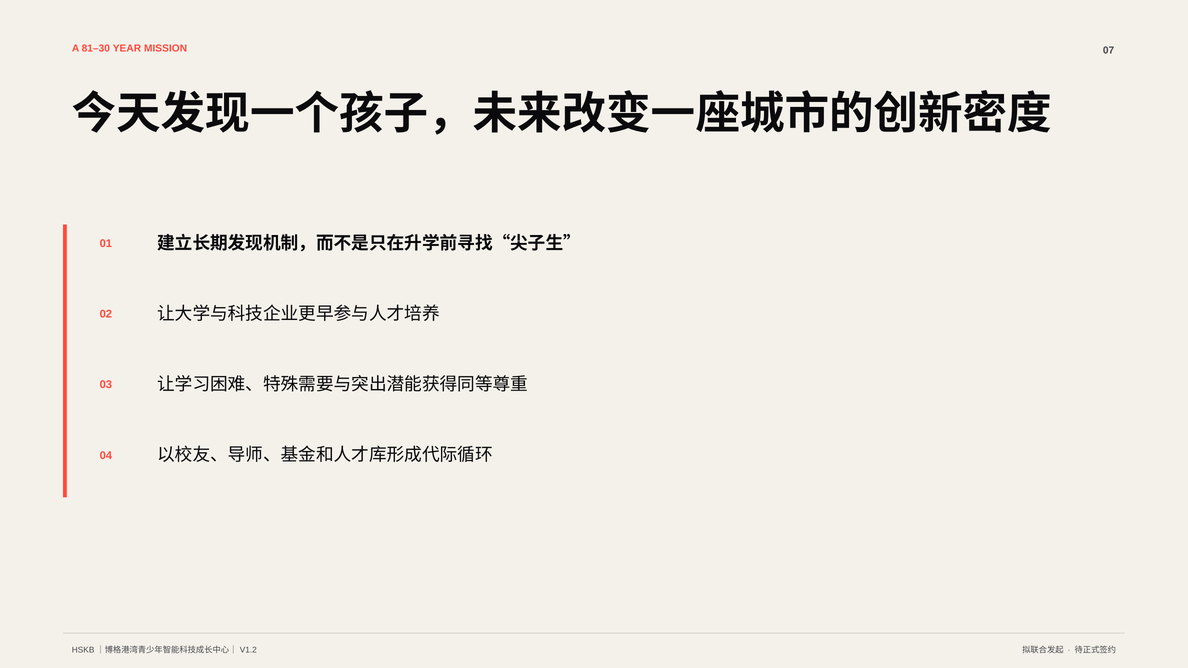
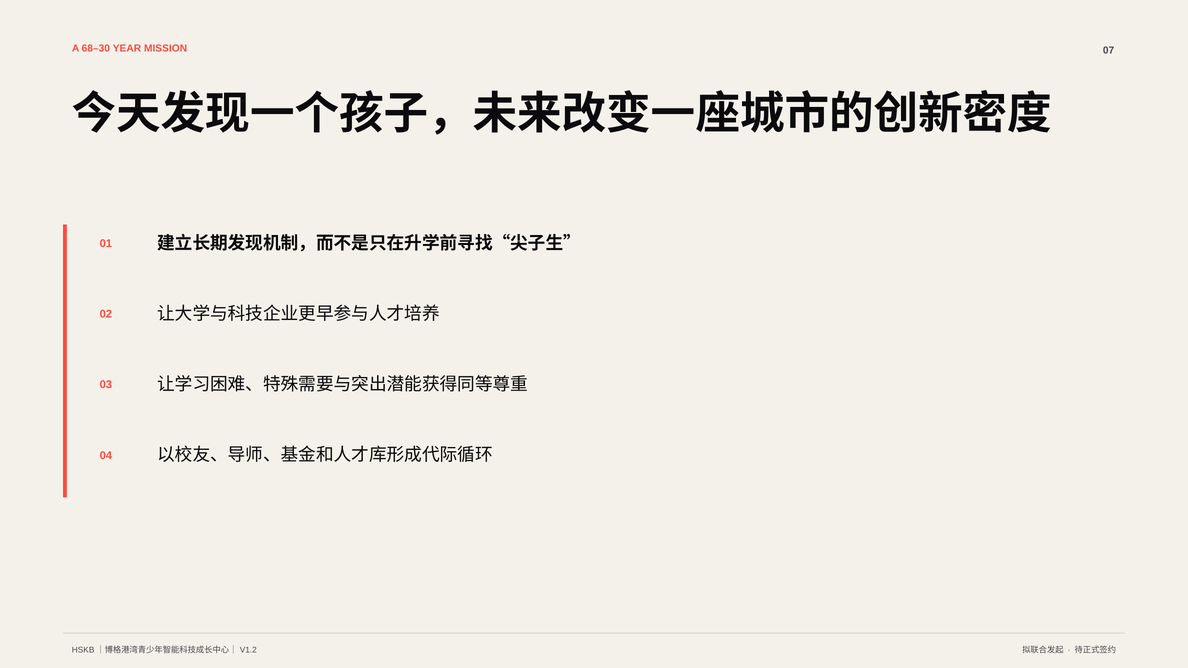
81–30: 81–30 -> 68–30
